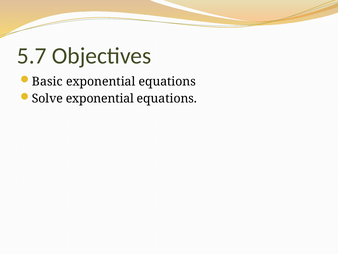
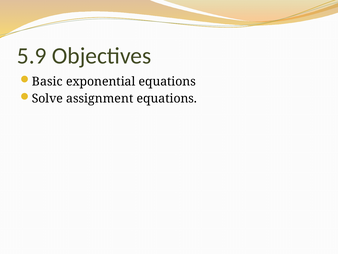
5.7: 5.7 -> 5.9
Solve exponential: exponential -> assignment
